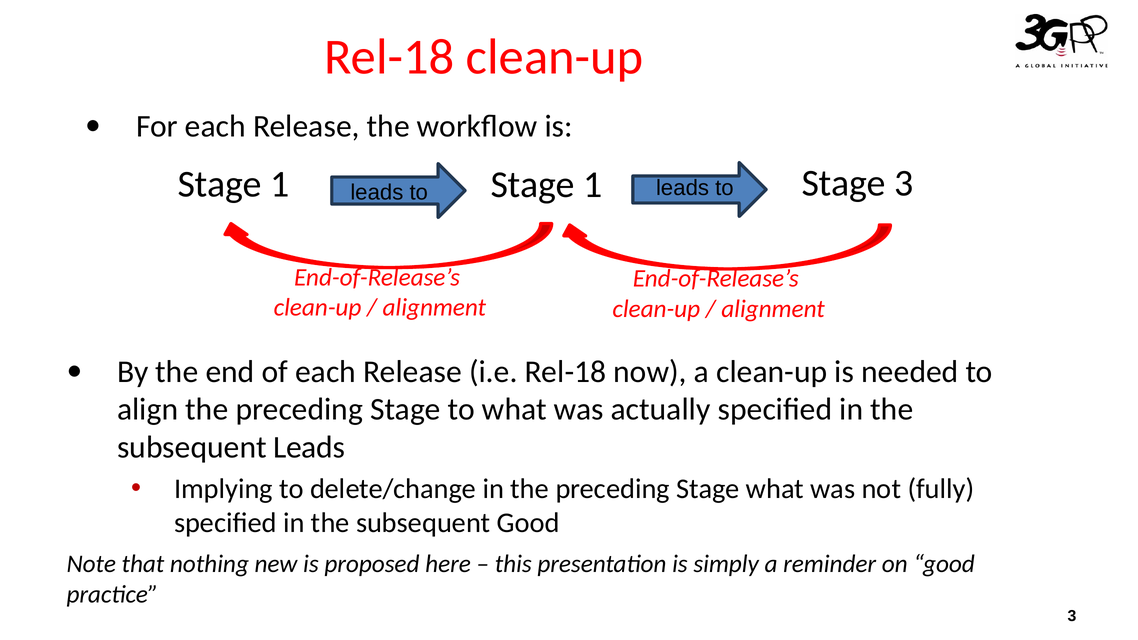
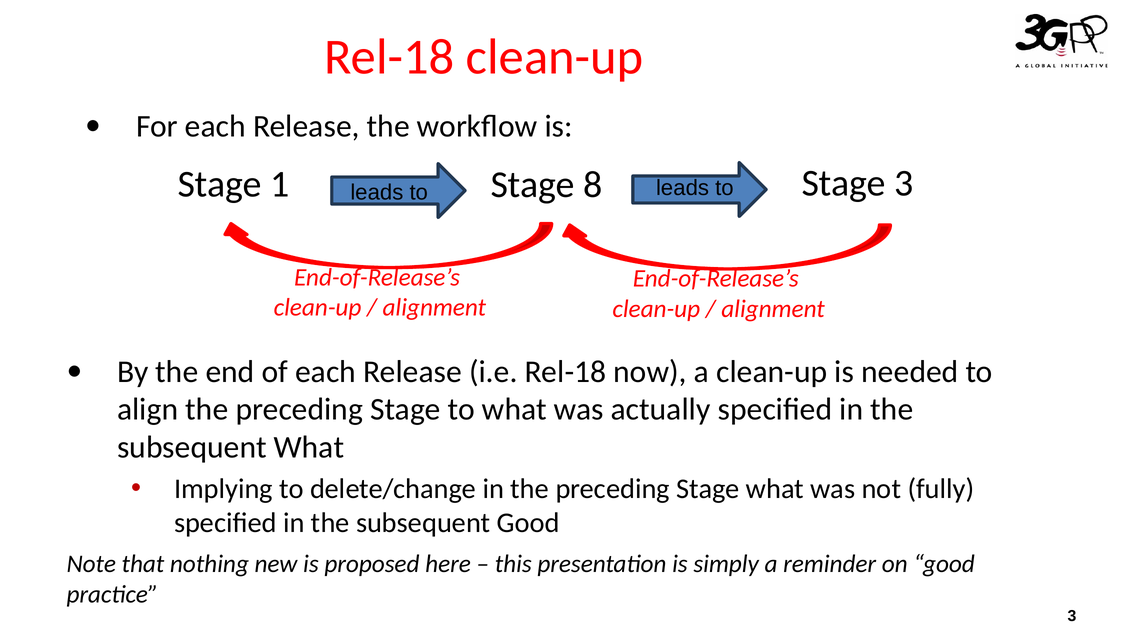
1 Stage 1: 1 -> 8
subsequent Leads: Leads -> What
